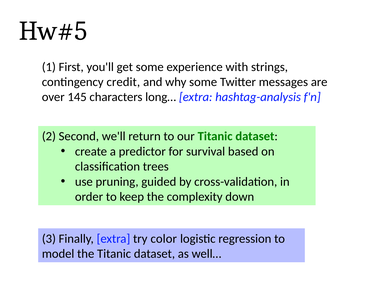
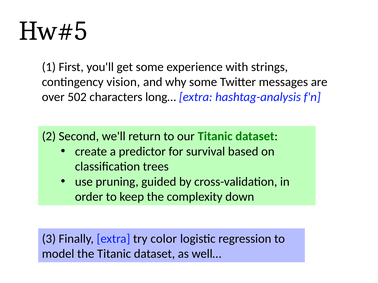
credit: credit -> vision
145: 145 -> 502
